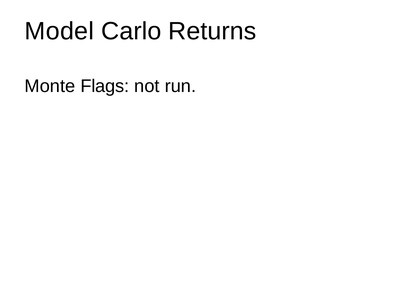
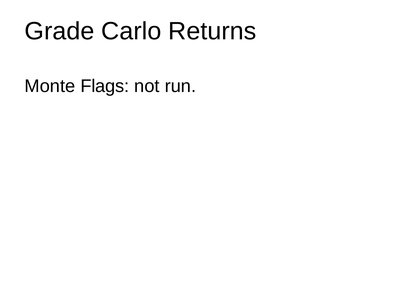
Model: Model -> Grade
